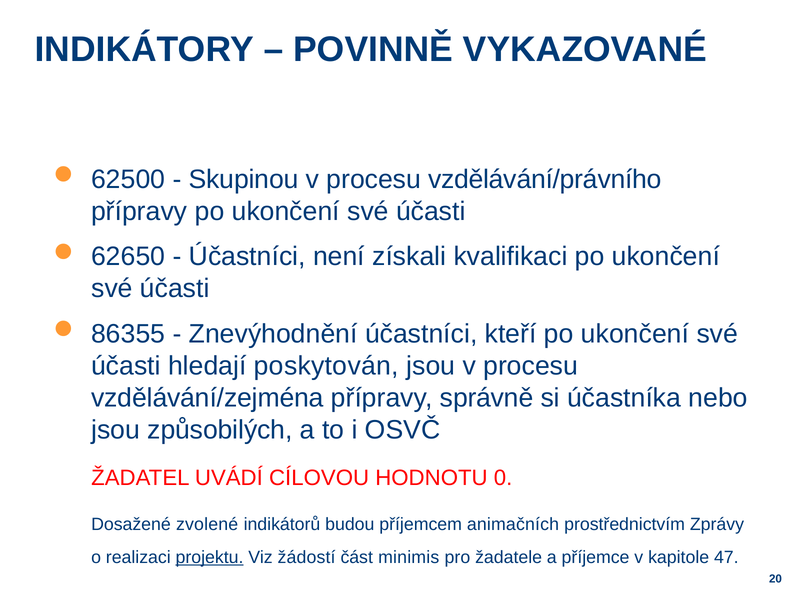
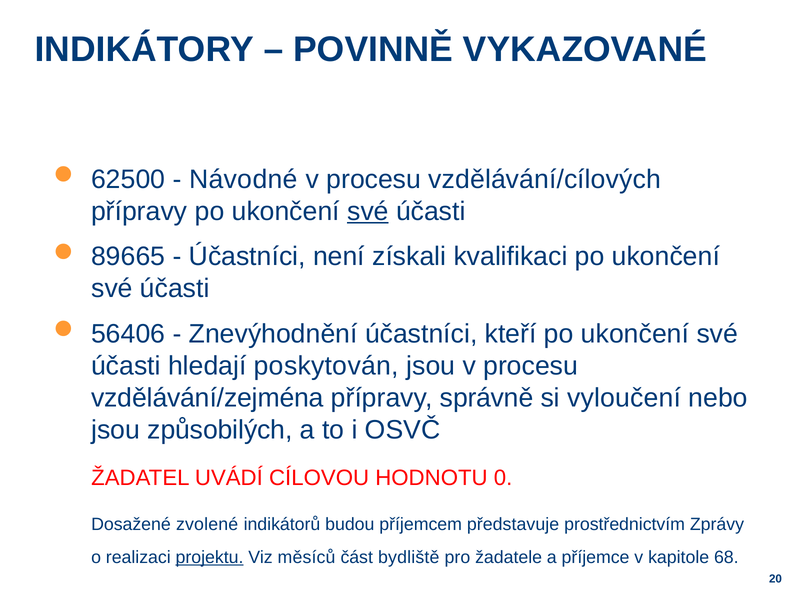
Skupinou: Skupinou -> Návodné
vzdělávání/právního: vzdělávání/právního -> vzdělávání/cílových
své at (368, 211) underline: none -> present
62650: 62650 -> 89665
86355: 86355 -> 56406
účastníka: účastníka -> vyloučení
animačních: animačních -> představuje
žádostí: žádostí -> měsíců
minimis: minimis -> bydliště
47: 47 -> 68
